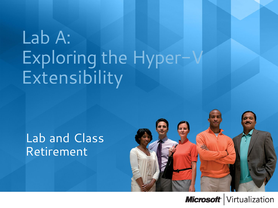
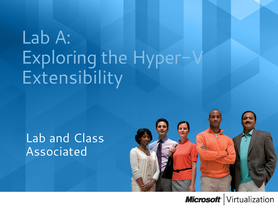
Retirement: Retirement -> Associated
